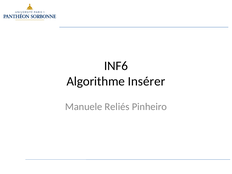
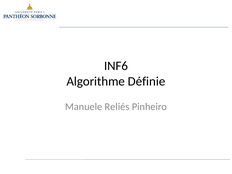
Insérer: Insérer -> Définie
